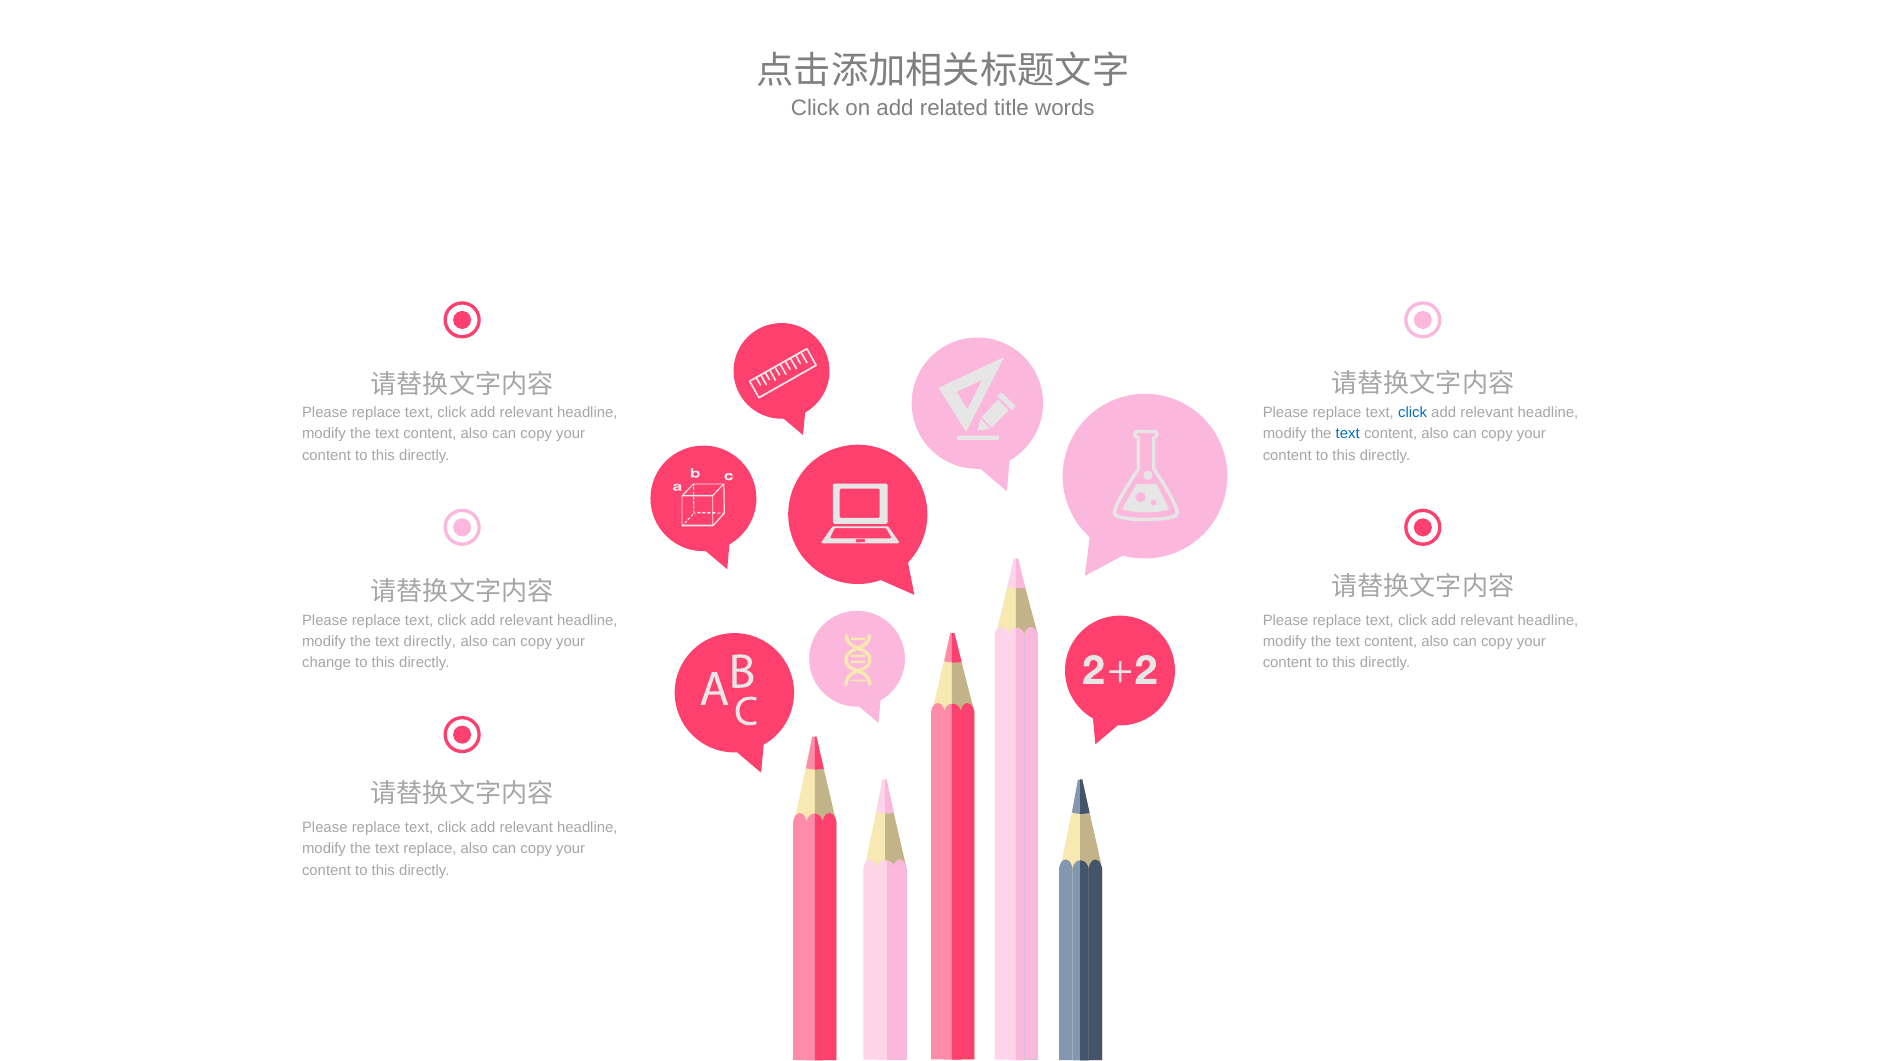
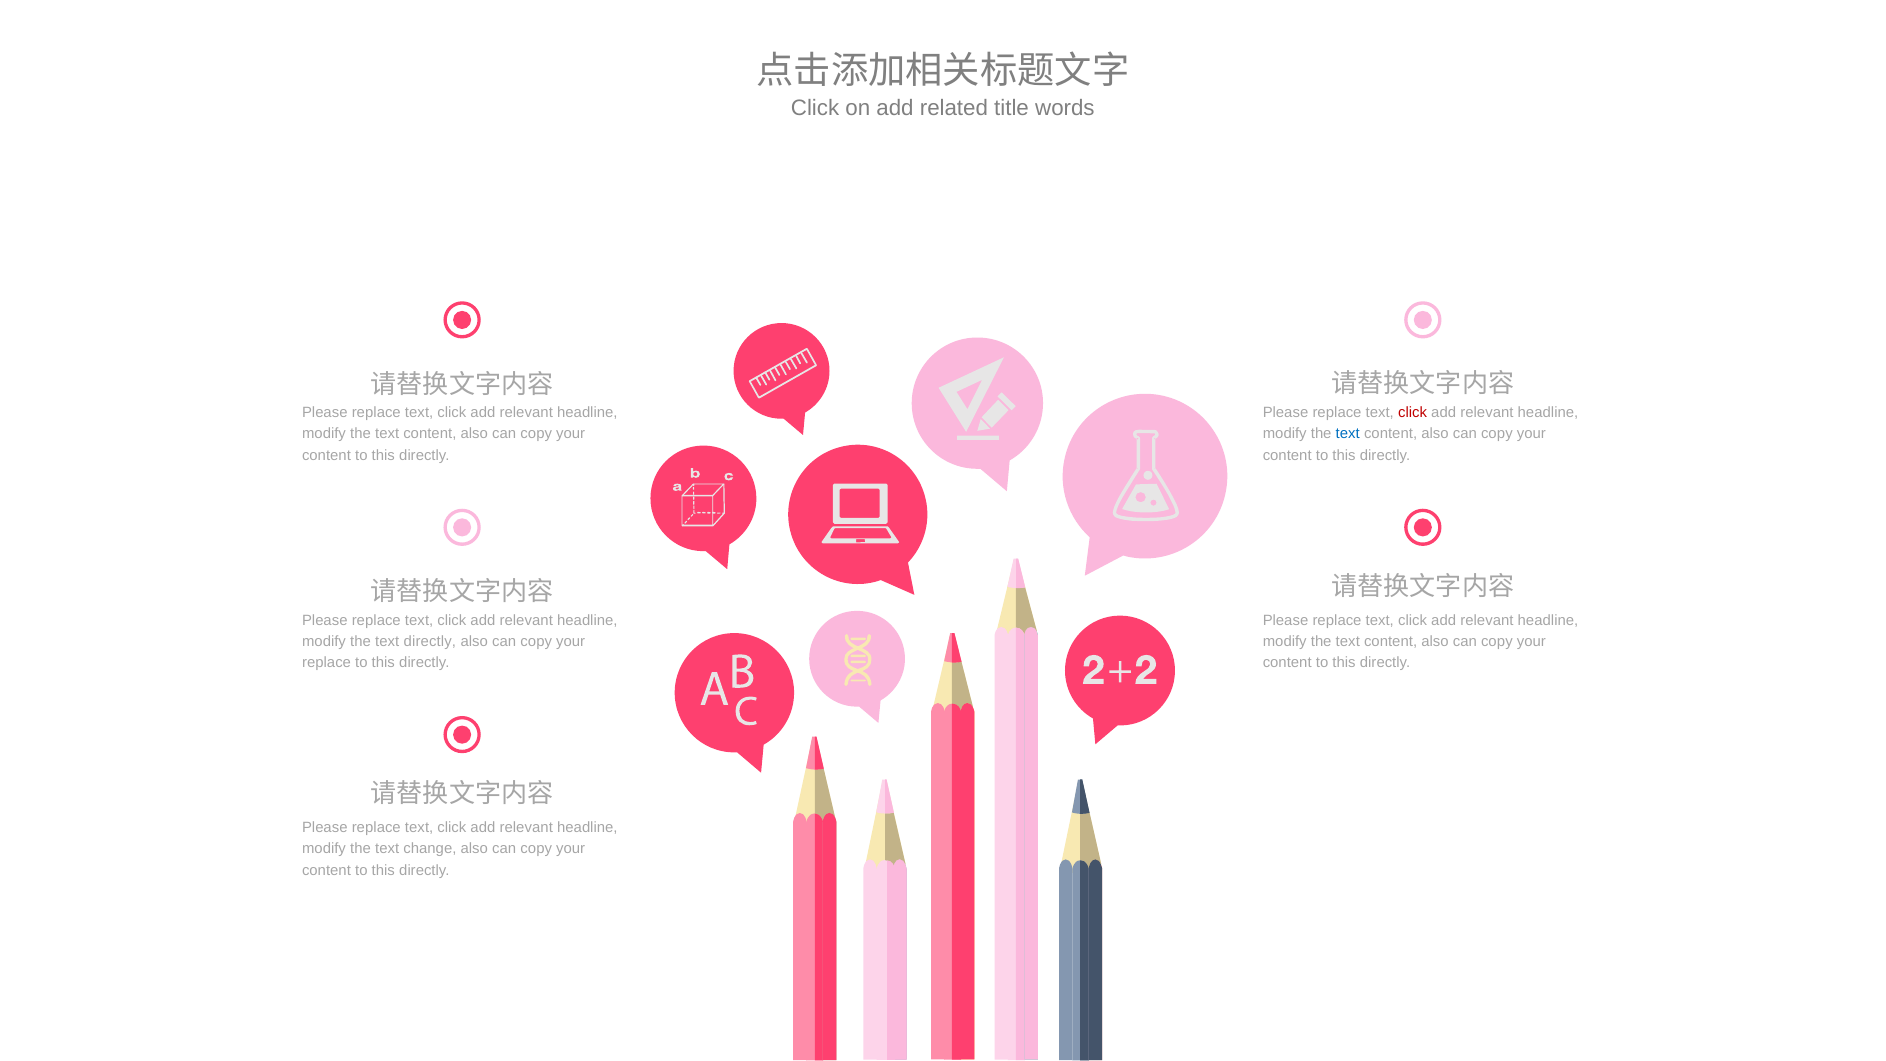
click at (1413, 413) colour: blue -> red
change at (327, 663): change -> replace
text replace: replace -> change
